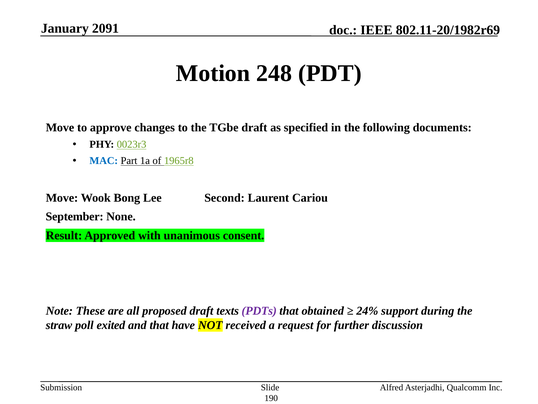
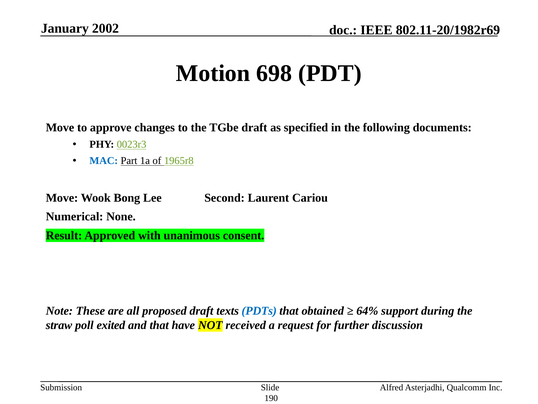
2091: 2091 -> 2002
248: 248 -> 698
September: September -> Numerical
PDTs colour: purple -> blue
24%: 24% -> 64%
